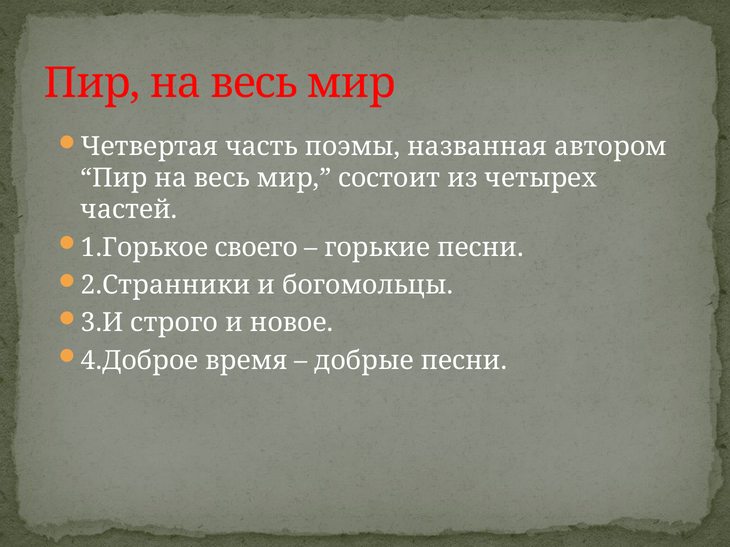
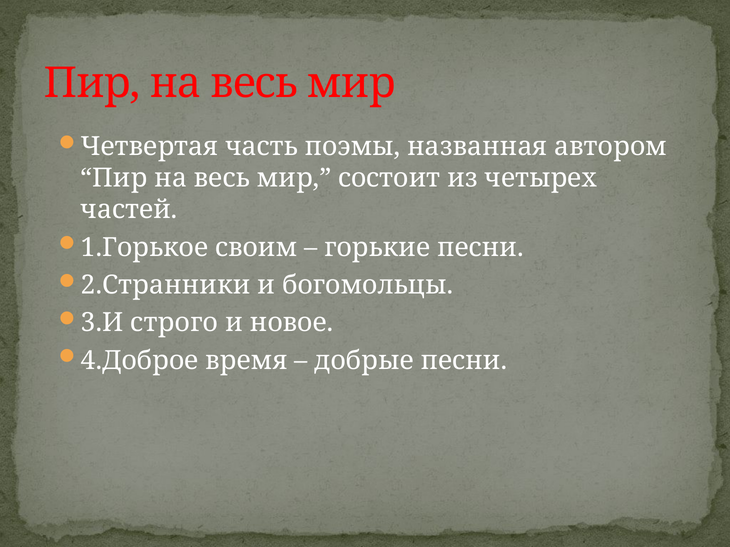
своего: своего -> своим
